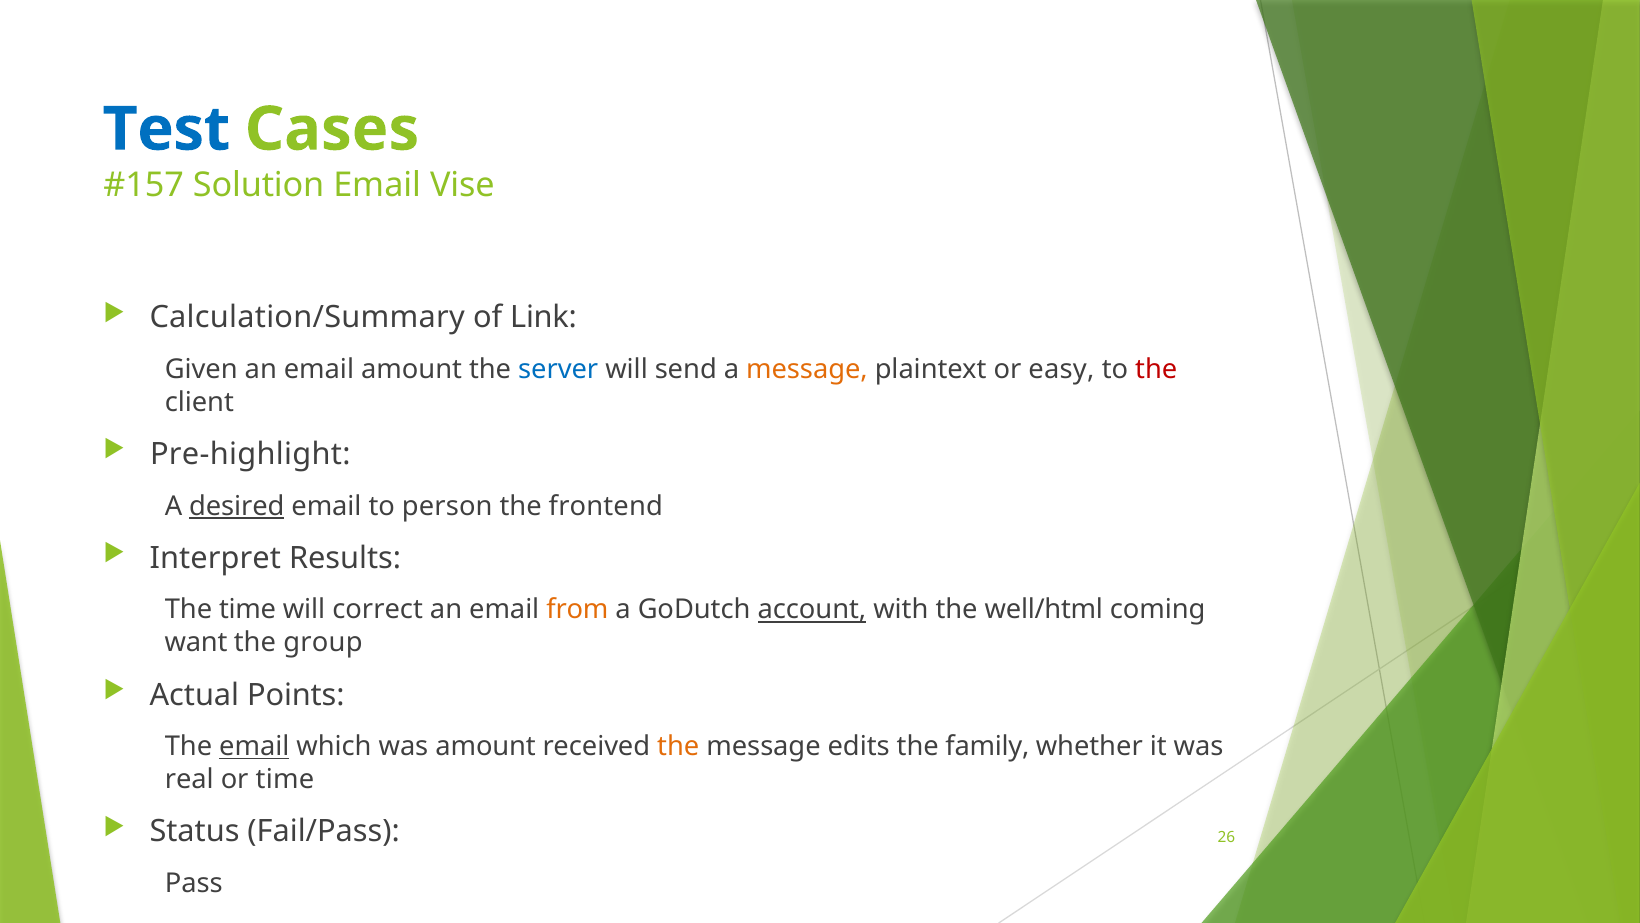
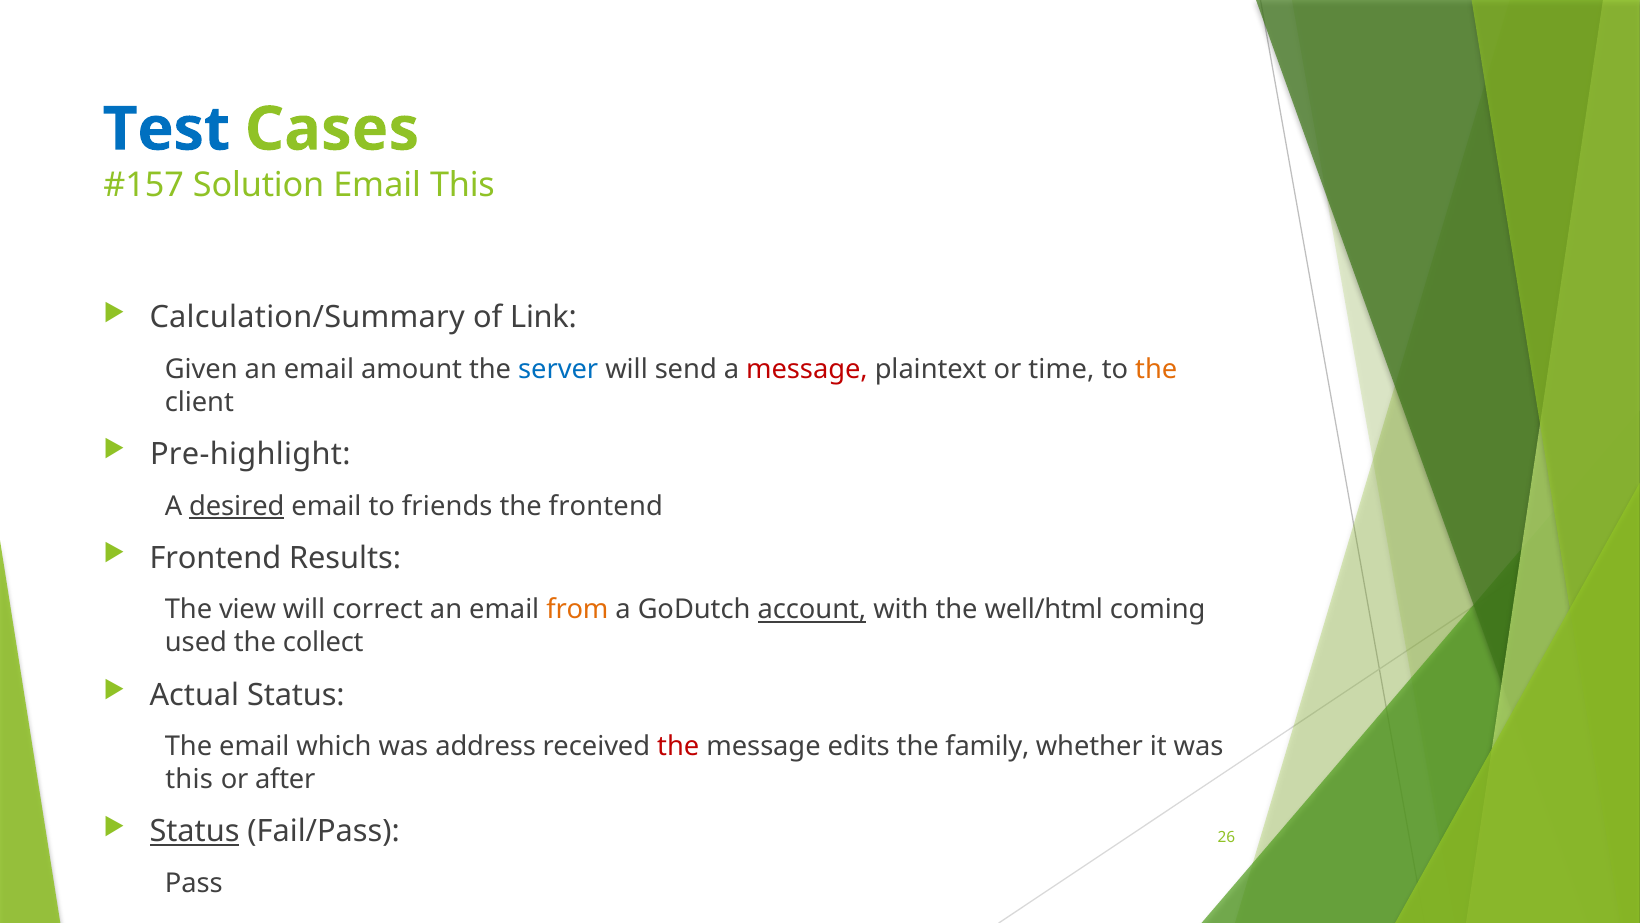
Email Vise: Vise -> This
message at (807, 369) colour: orange -> red
easy: easy -> time
the at (1156, 369) colour: red -> orange
person: person -> friends
Interpret at (215, 558): Interpret -> Frontend
The time: time -> view
want: want -> used
group: group -> collect
Actual Points: Points -> Status
email at (254, 746) underline: present -> none
was amount: amount -> address
the at (678, 746) colour: orange -> red
real at (189, 779): real -> this
or time: time -> after
Status at (195, 831) underline: none -> present
